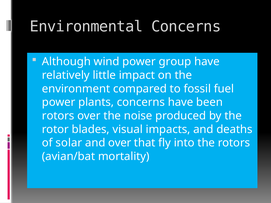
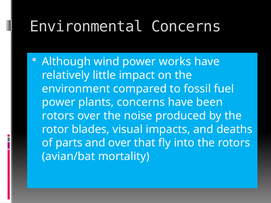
group: group -> works
solar: solar -> parts
